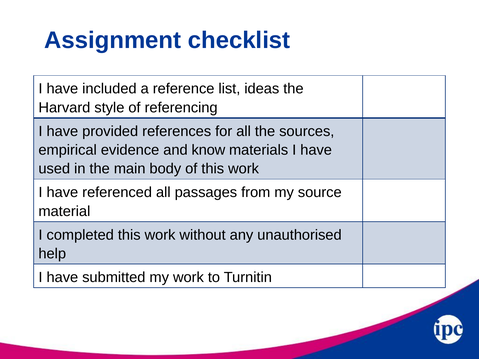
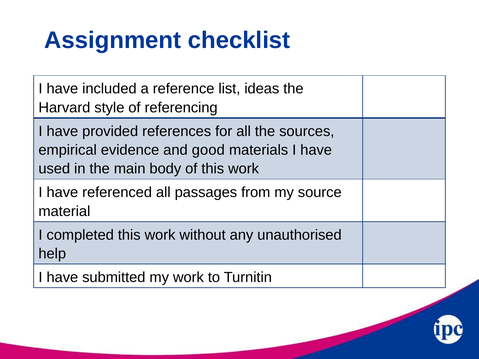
know: know -> good
